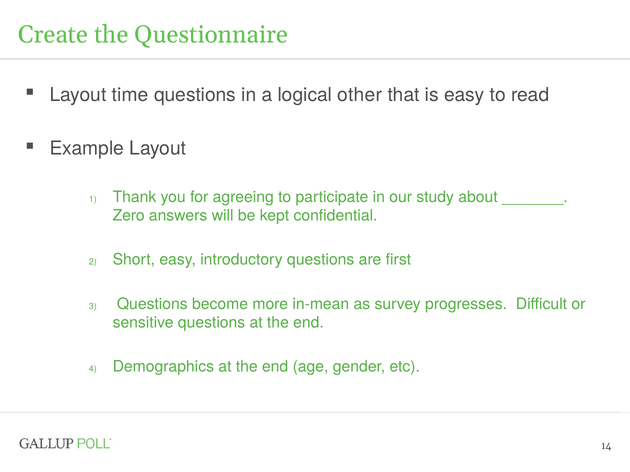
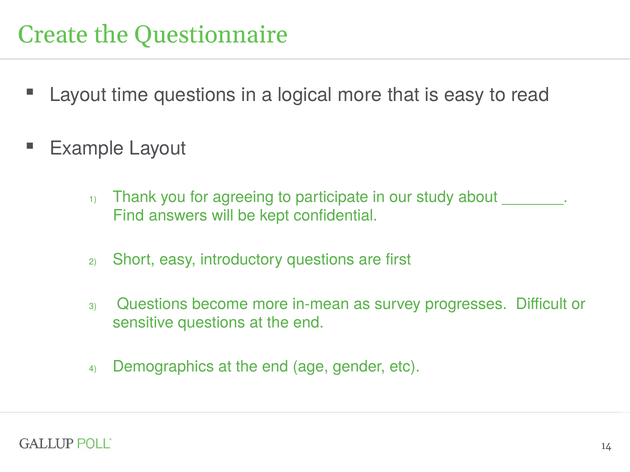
logical other: other -> more
Zero: Zero -> Find
